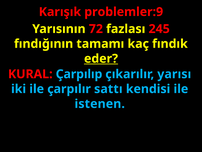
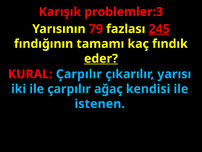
problemler:9: problemler:9 -> problemler:3
72: 72 -> 79
245 underline: none -> present
KURAL Çarpılıp: Çarpılıp -> Çarpılır
sattı: sattı -> ağaç
